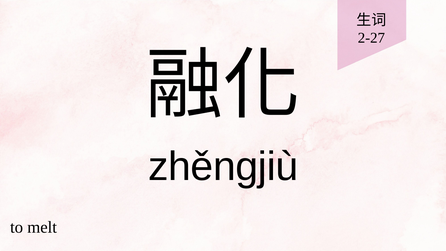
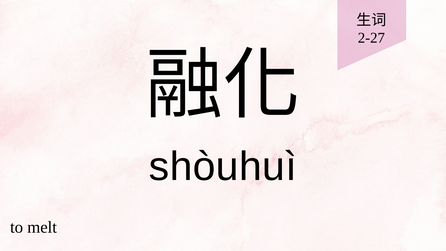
zhěngjiù: zhěngjiù -> shòuhuì
